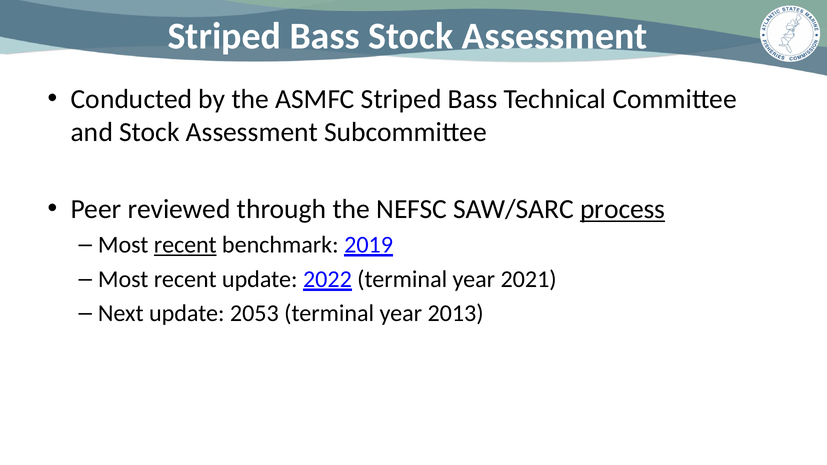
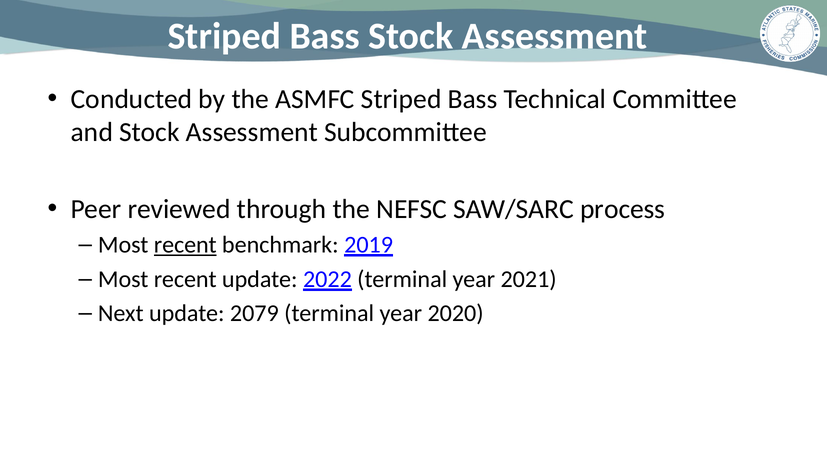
process underline: present -> none
2053: 2053 -> 2079
2013: 2013 -> 2020
